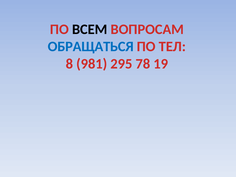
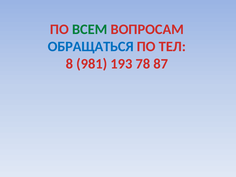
ВСЕМ colour: black -> green
295: 295 -> 193
19: 19 -> 87
